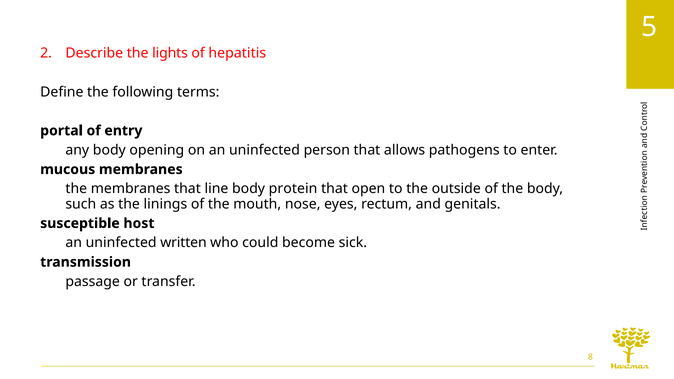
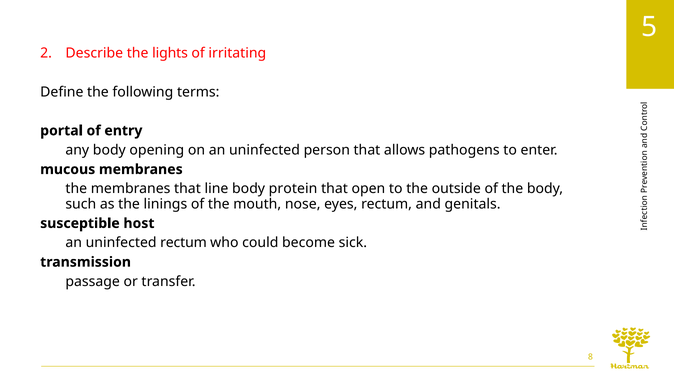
hepatitis: hepatitis -> irritating
uninfected written: written -> rectum
